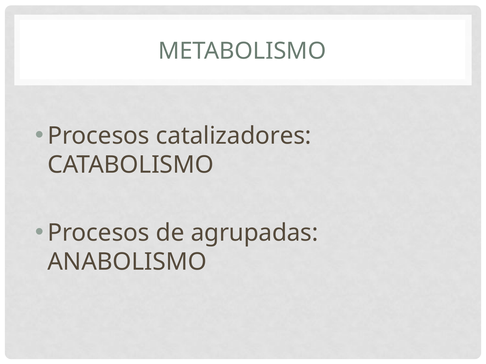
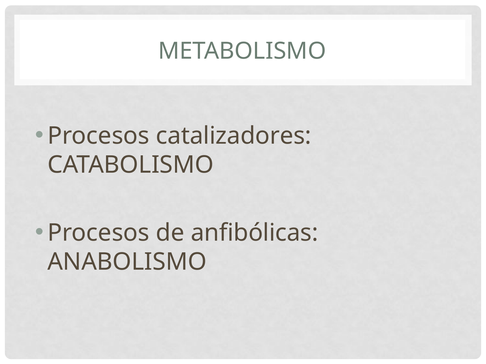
agrupadas: agrupadas -> anfibólicas
